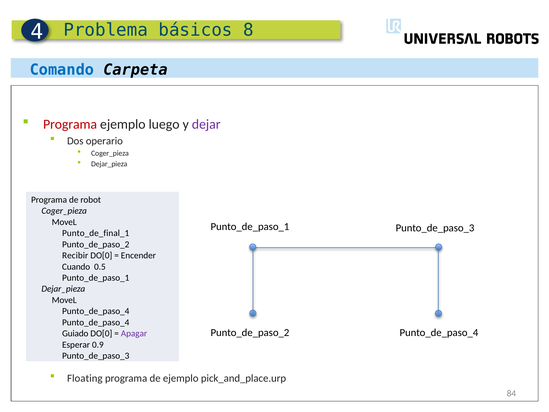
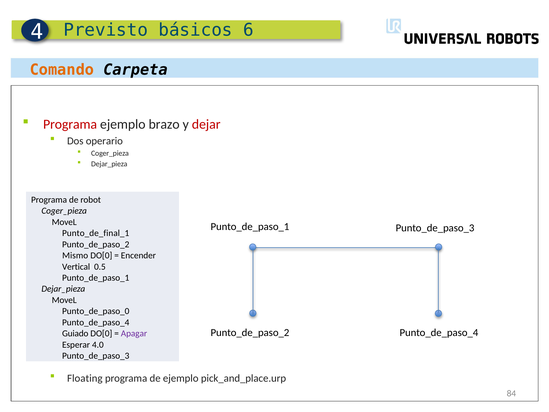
Problema: Problema -> Previsto
8: 8 -> 6
Comando colour: blue -> orange
luego: luego -> brazo
dejar colour: purple -> red
Recibir: Recibir -> Mismo
Cuando: Cuando -> Vertical
Punto_de_paso_4 at (96, 311): Punto_de_paso_4 -> Punto_de_paso_0
0.9: 0.9 -> 4.0
